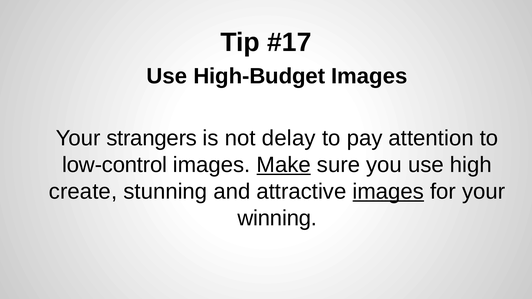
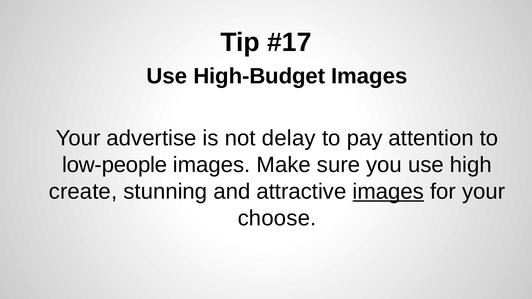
strangers: strangers -> advertise
low-control: low-control -> low-people
Make underline: present -> none
winning: winning -> choose
